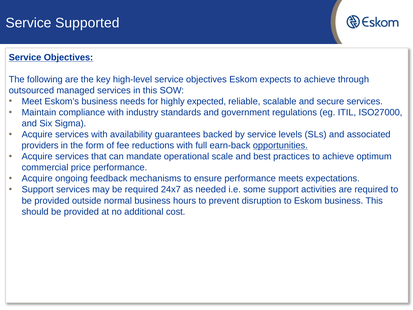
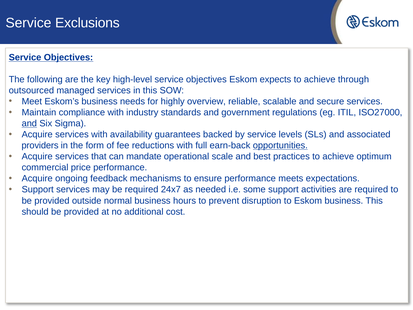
Supported: Supported -> Exclusions
expected: expected -> overview
and at (29, 123) underline: none -> present
